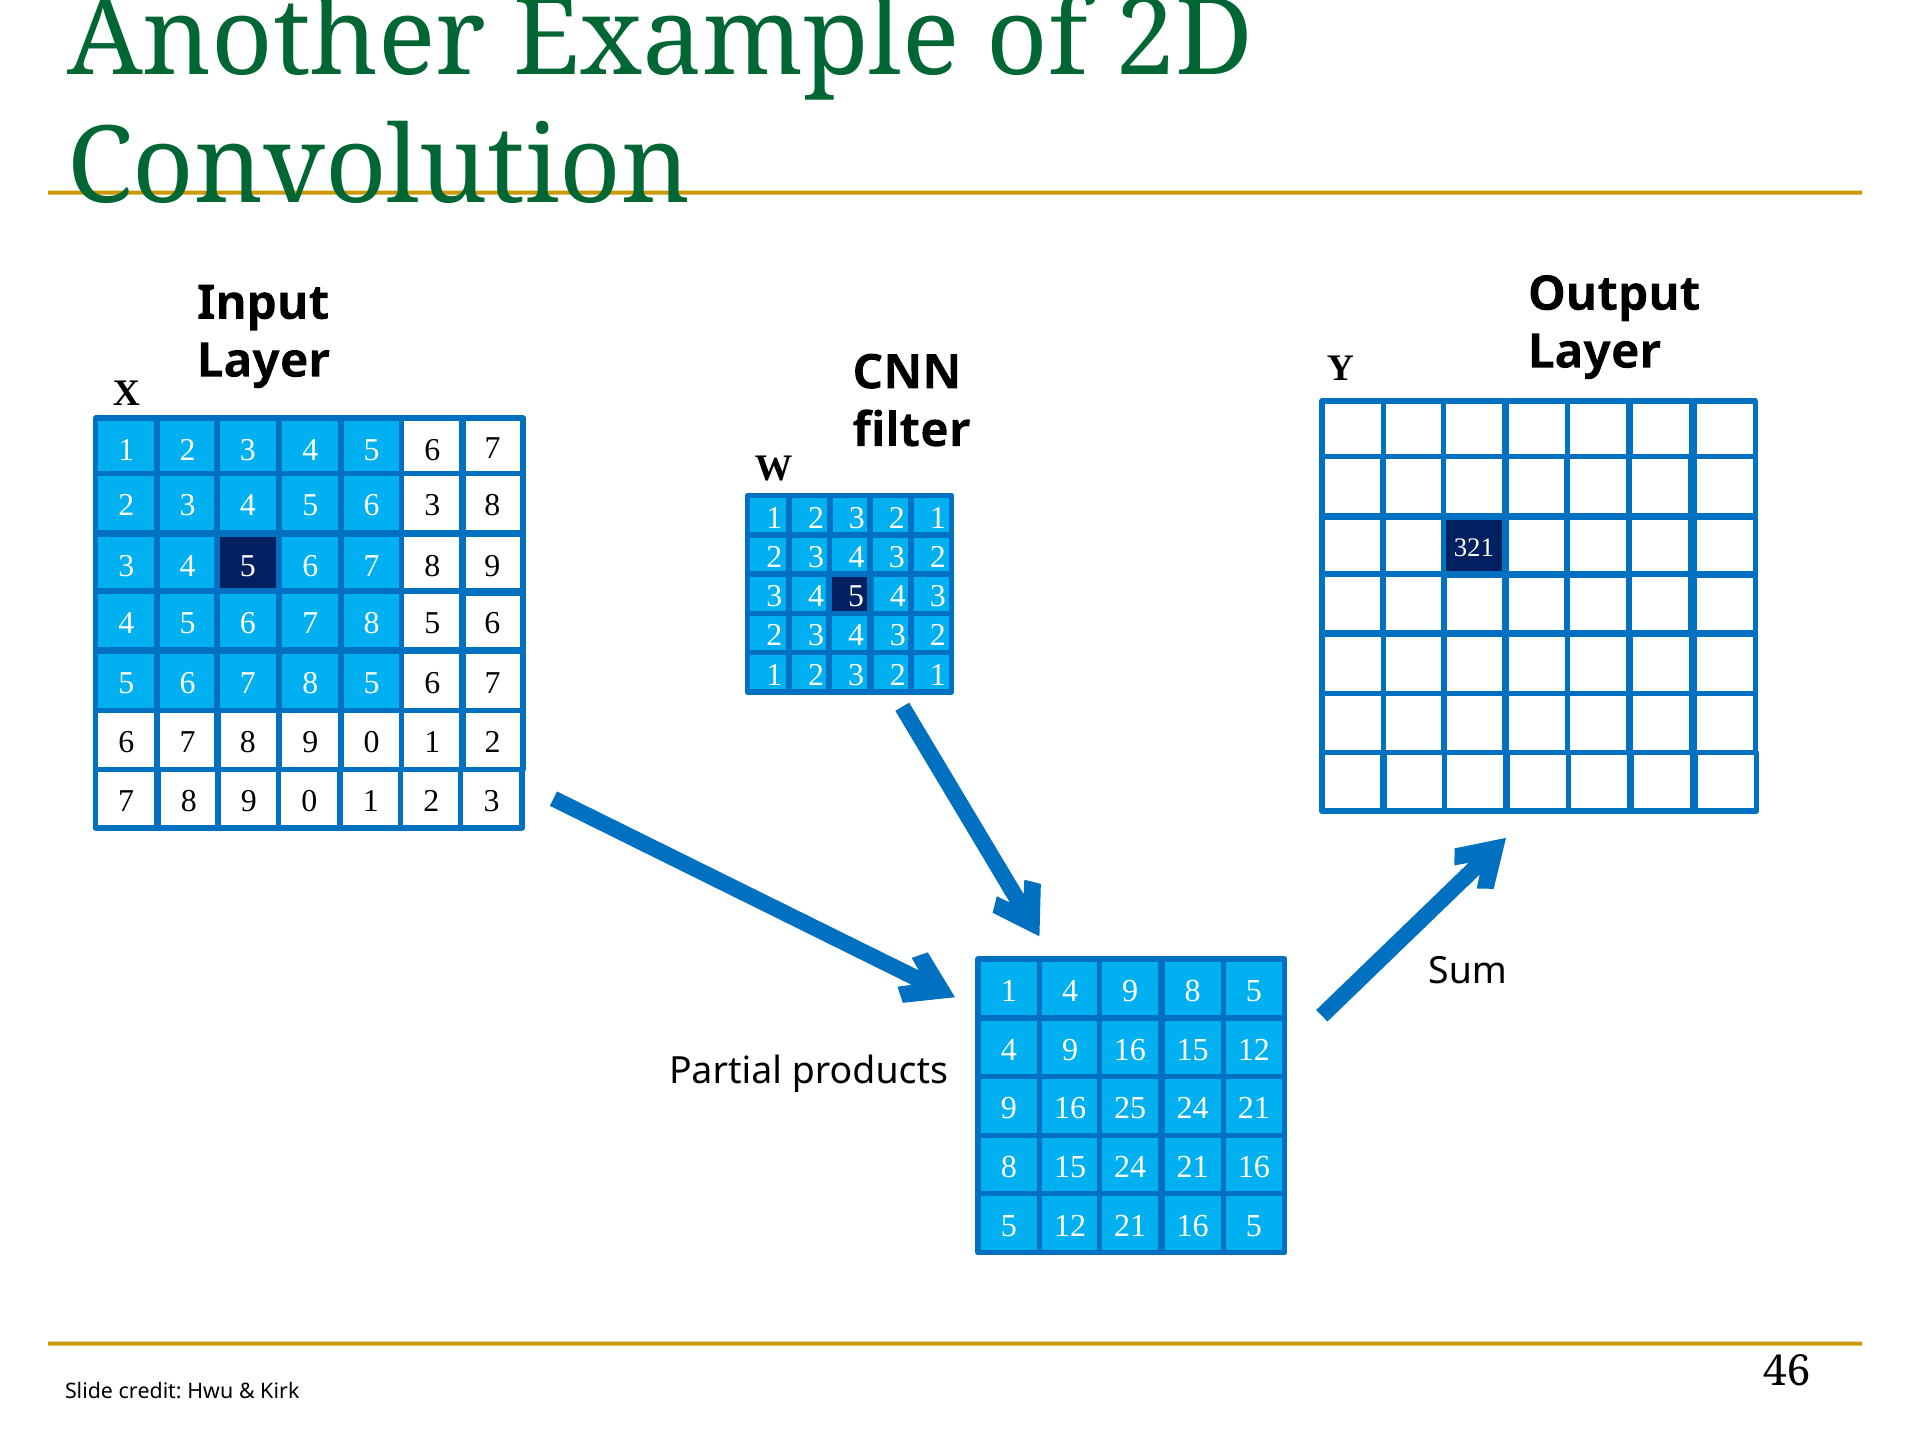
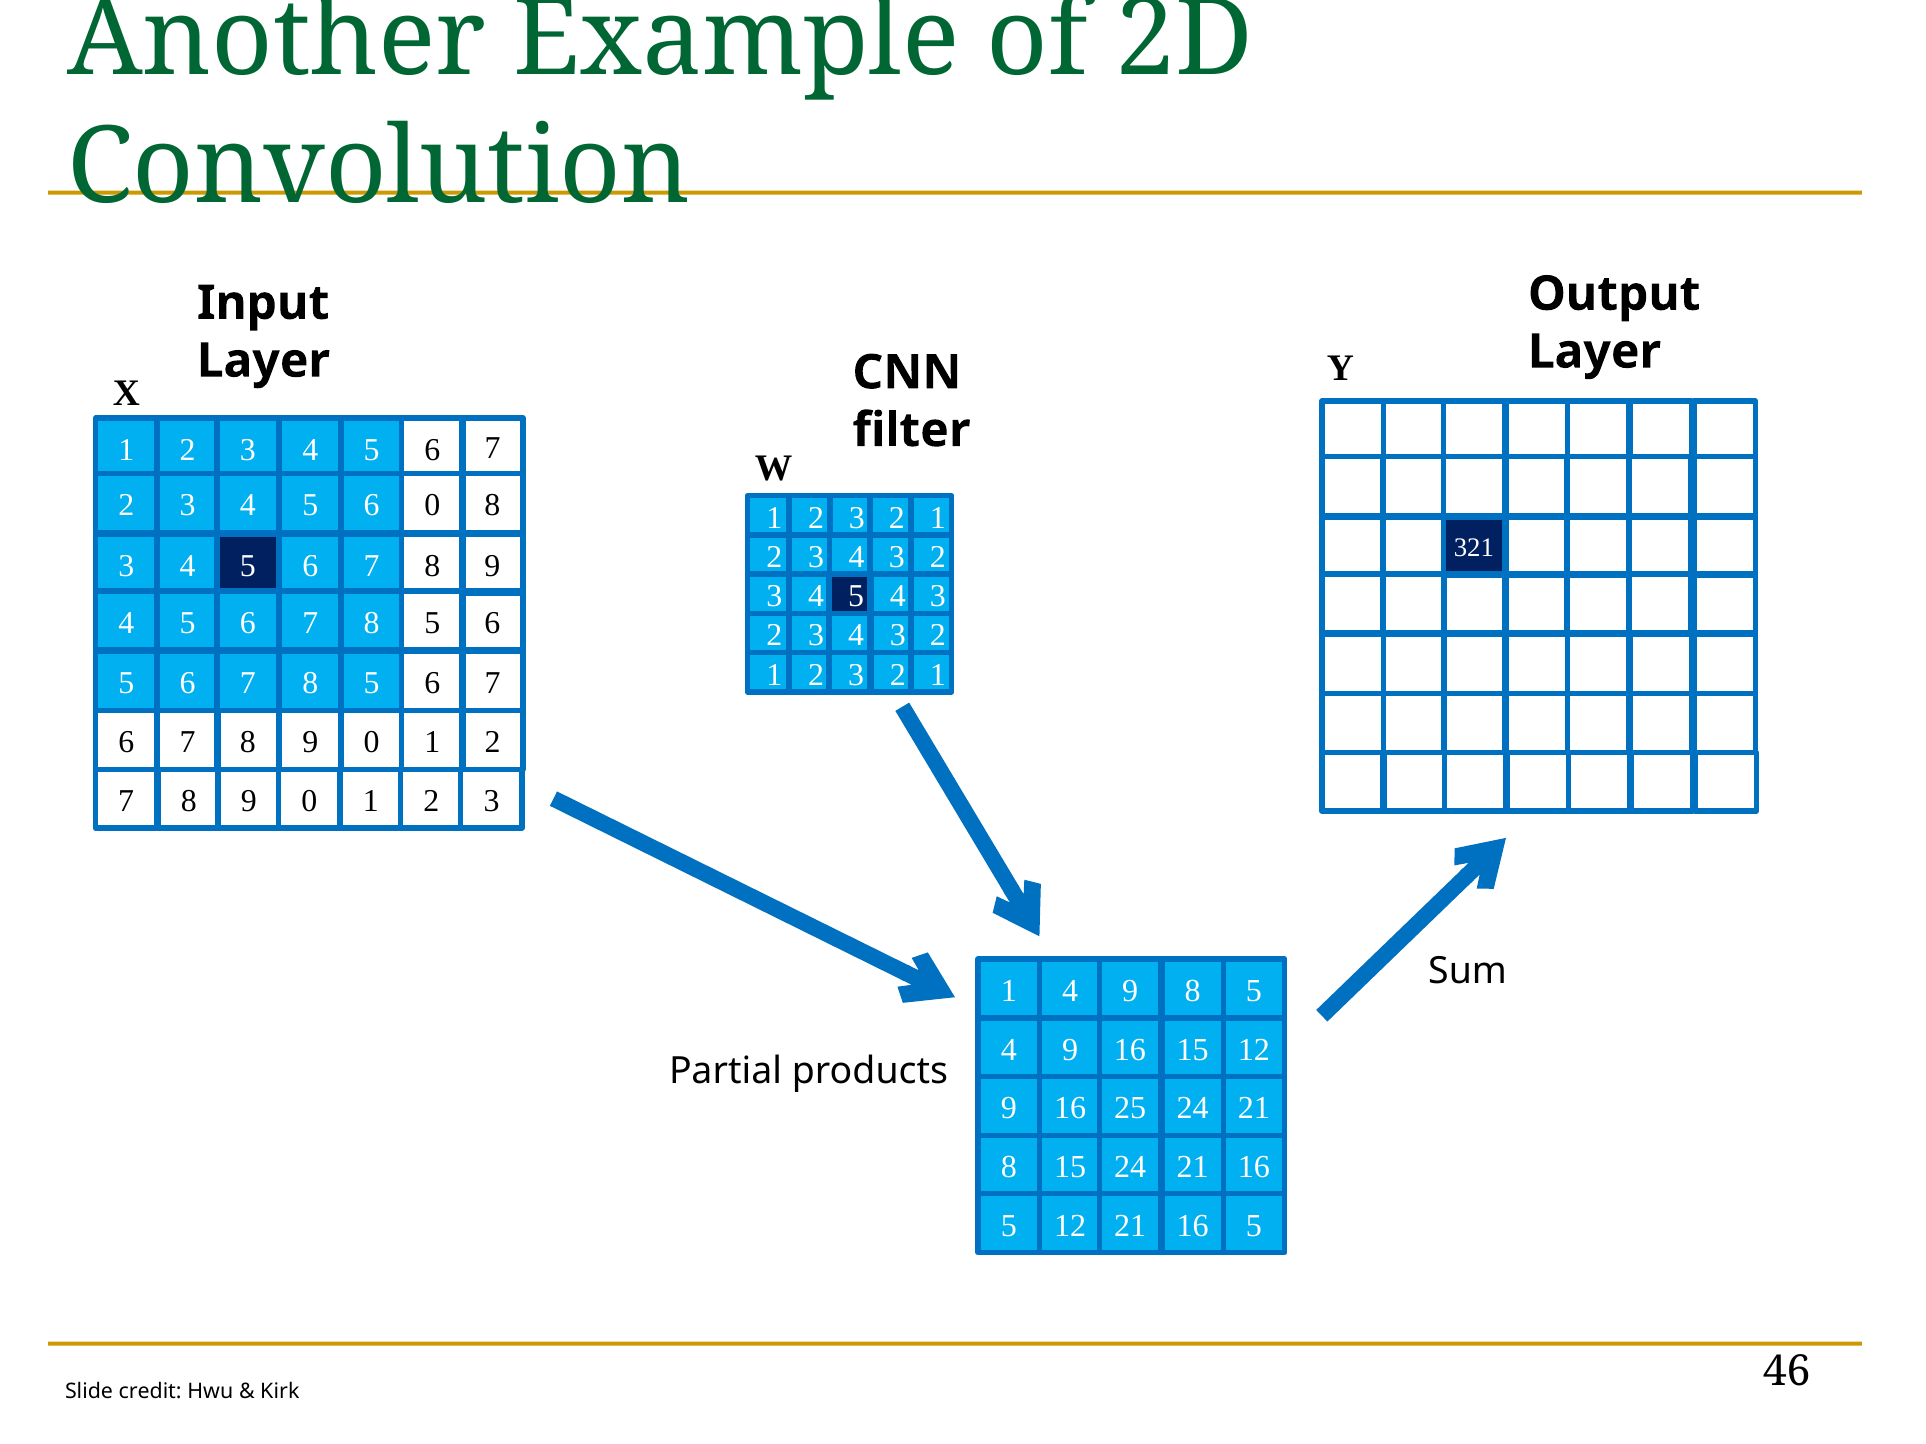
3 at (432, 505): 3 -> 0
